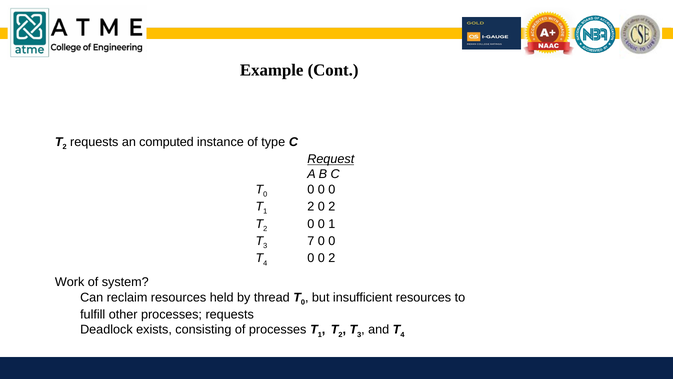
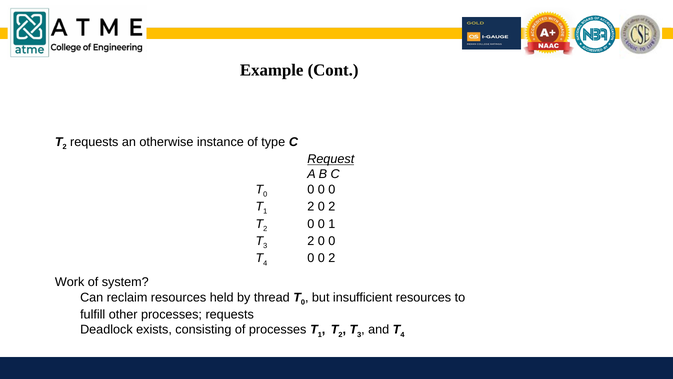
computed: computed -> otherwise
7 at (311, 241): 7 -> 2
